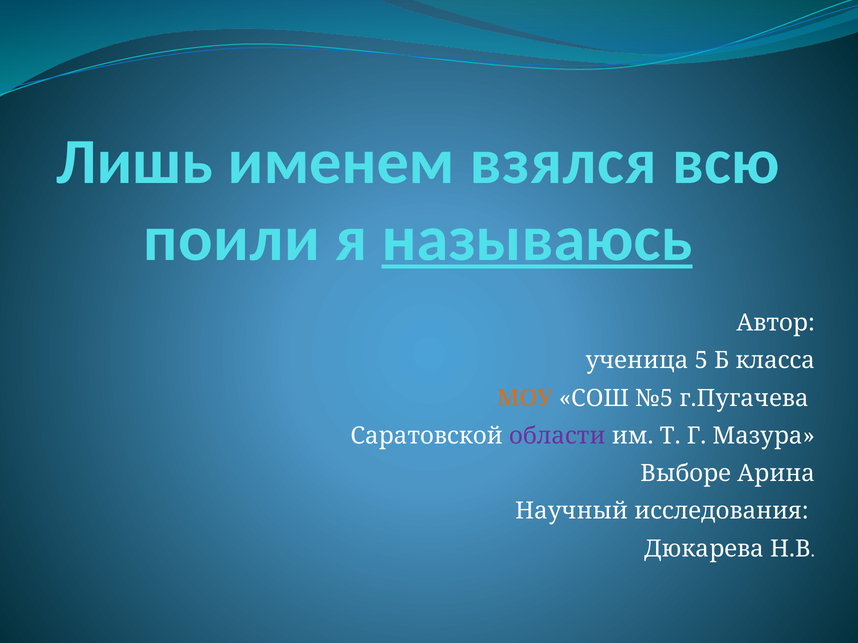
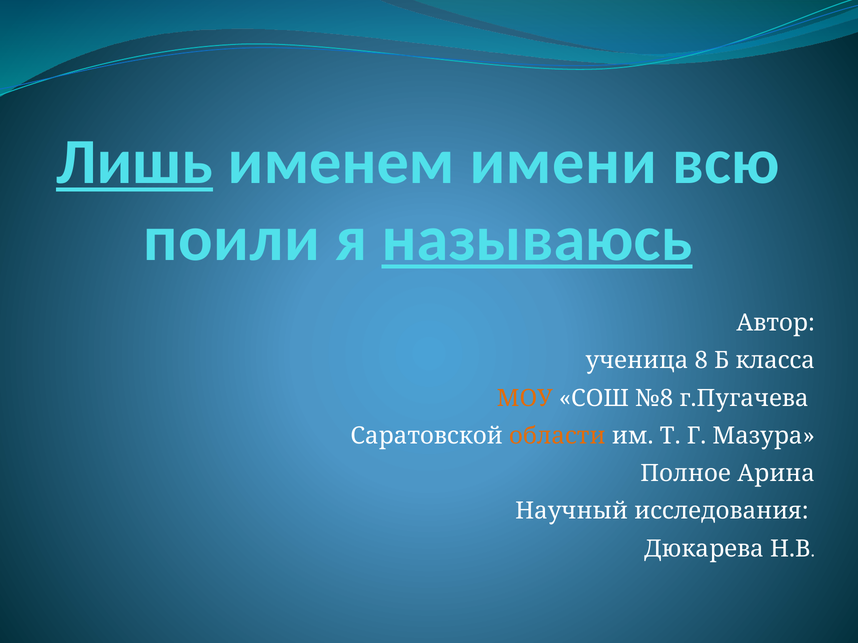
Лишь underline: none -> present
взялся: взялся -> имени
5: 5 -> 8
№5: №5 -> №8
области colour: purple -> orange
Выборе: Выборе -> Полное
